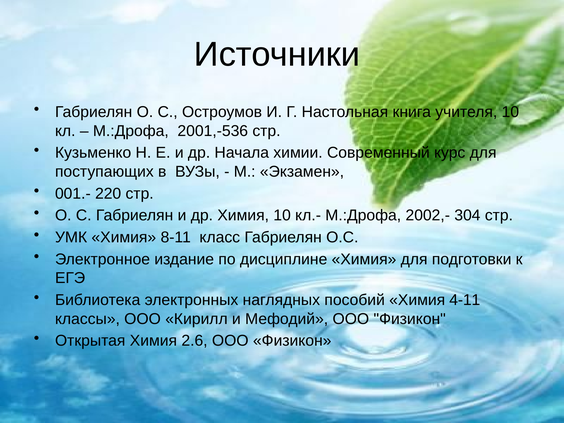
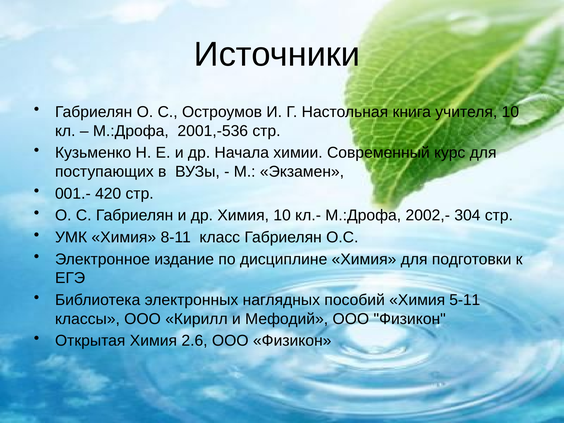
220: 220 -> 420
4-11: 4-11 -> 5-11
